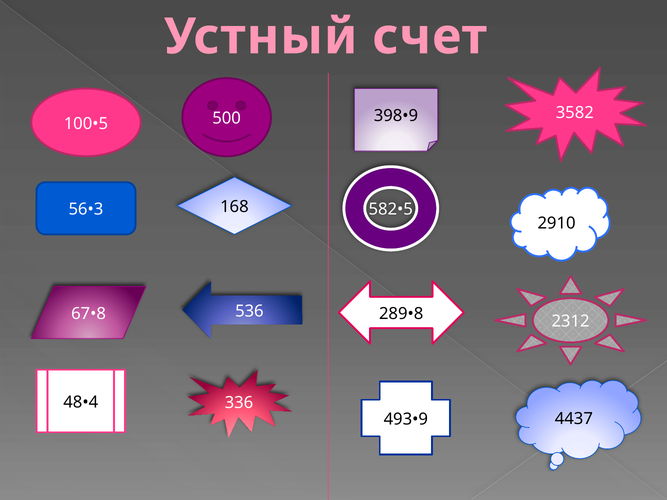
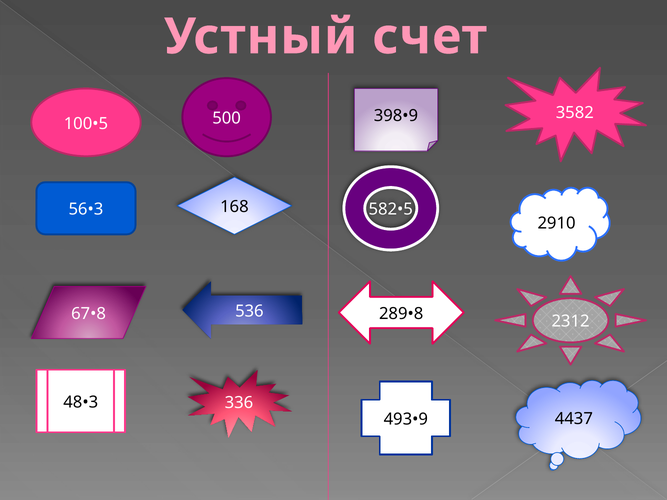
48•4: 48•4 -> 48•3
